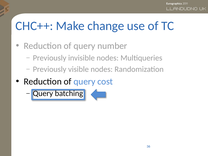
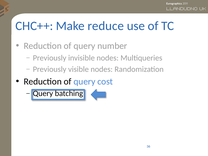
change: change -> reduce
